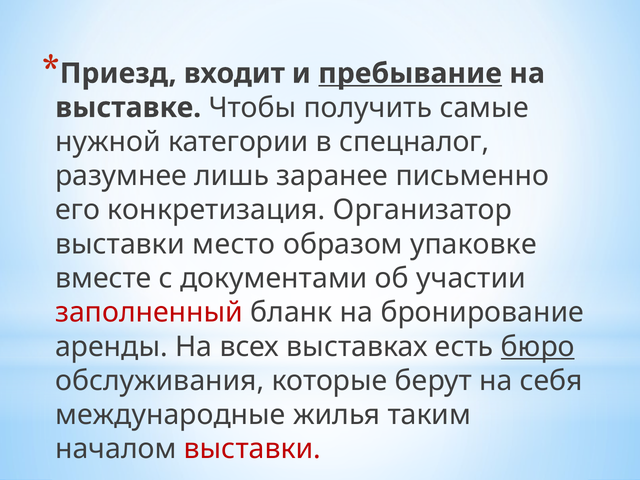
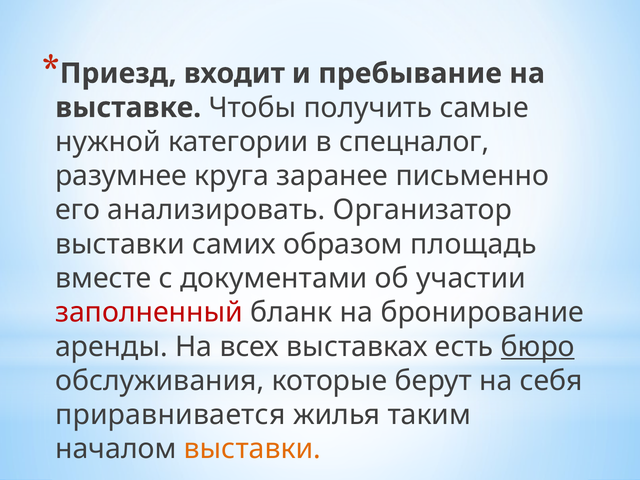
пребывание underline: present -> none
лишь: лишь -> круга
конкретизация: конкретизация -> анализировать
место: место -> самих
упаковке: упаковке -> площадь
международные: международные -> приравнивается
выставки at (252, 449) colour: red -> orange
